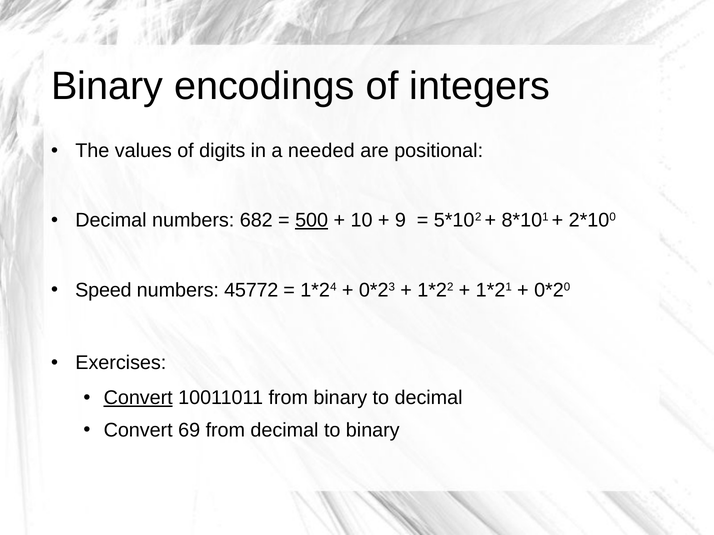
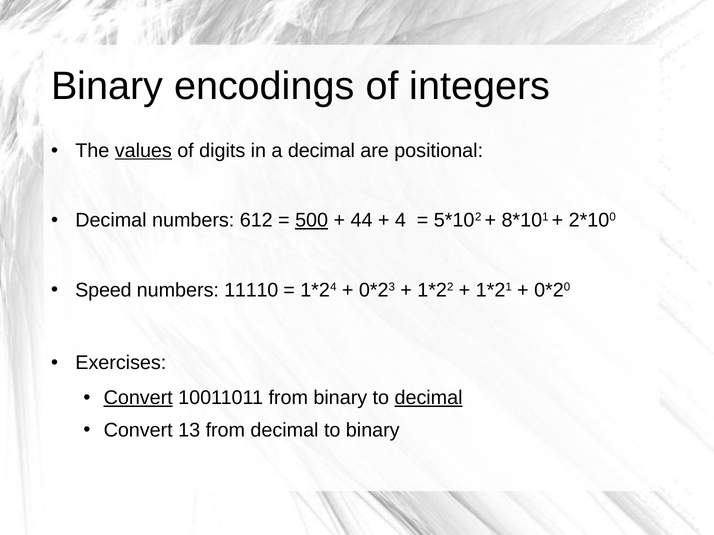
values underline: none -> present
a needed: needed -> decimal
682: 682 -> 612
10: 10 -> 44
9: 9 -> 4
45772: 45772 -> 11110
decimal at (429, 398) underline: none -> present
69: 69 -> 13
